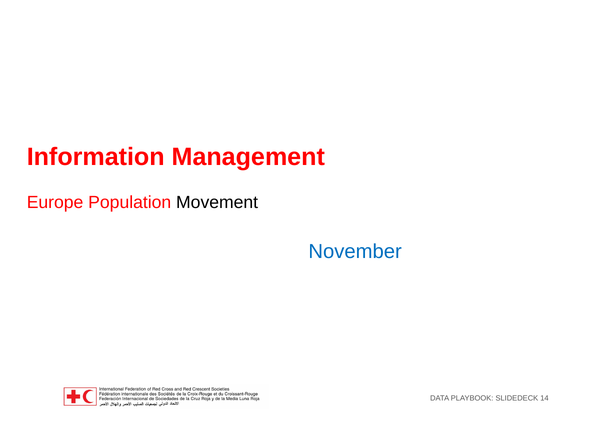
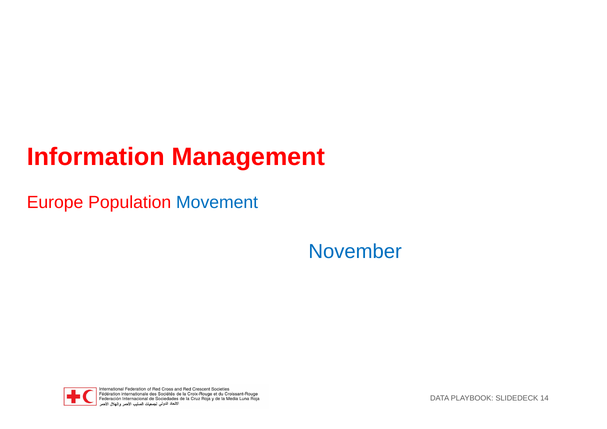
Movement colour: black -> blue
